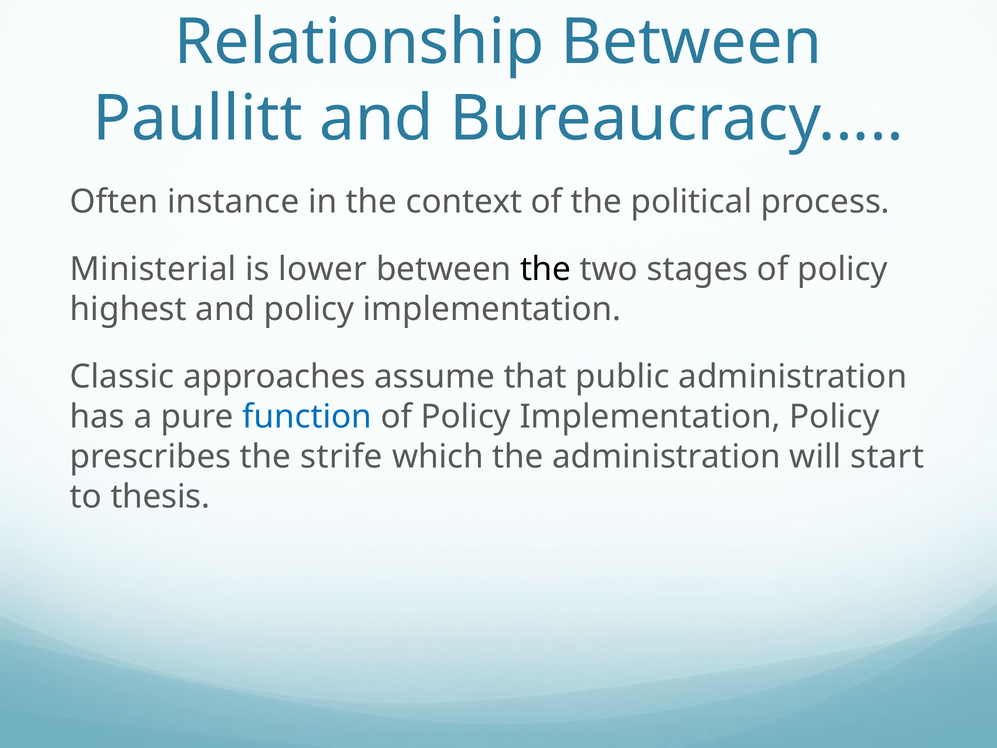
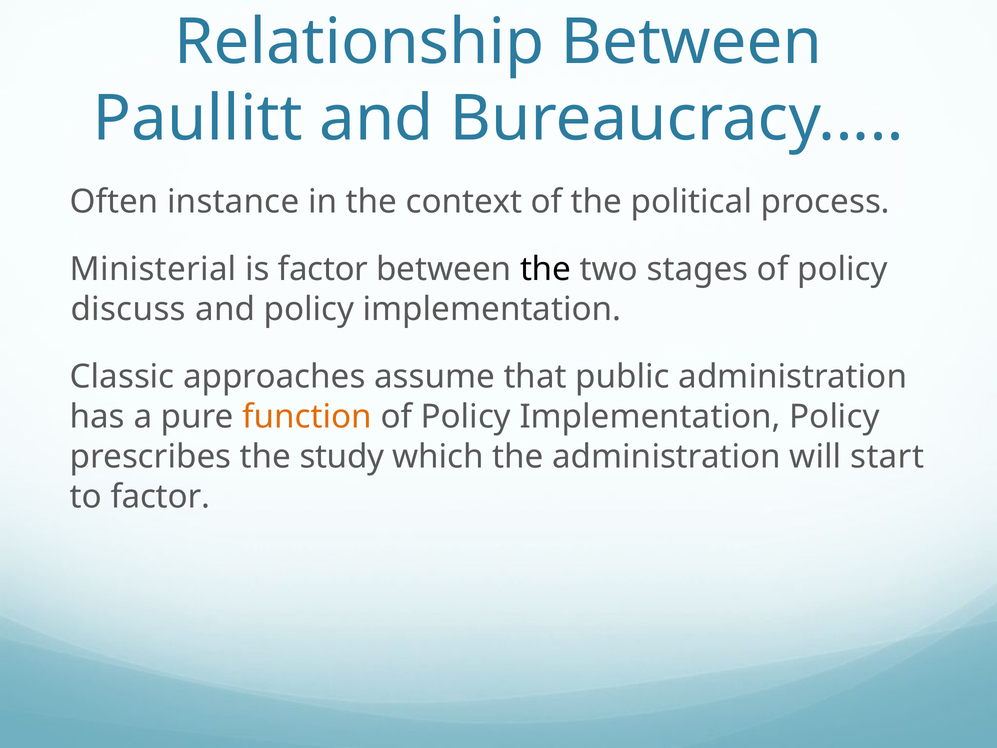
is lower: lower -> factor
highest: highest -> discuss
function colour: blue -> orange
strife: strife -> study
to thesis: thesis -> factor
